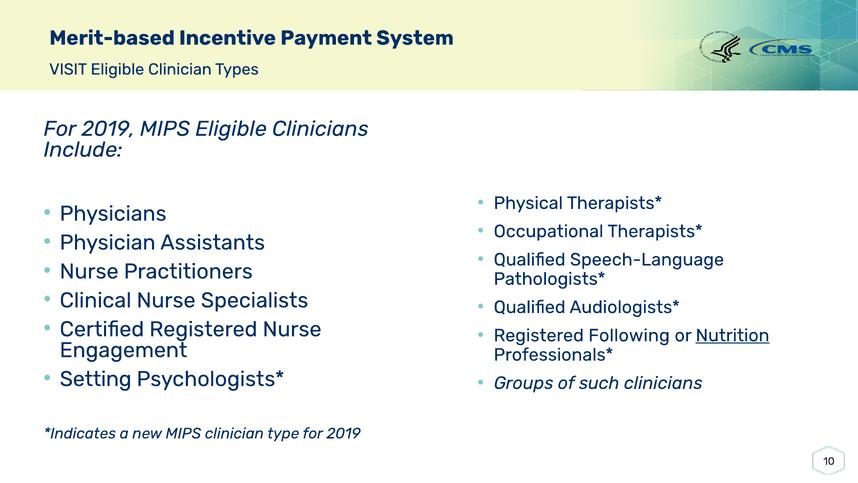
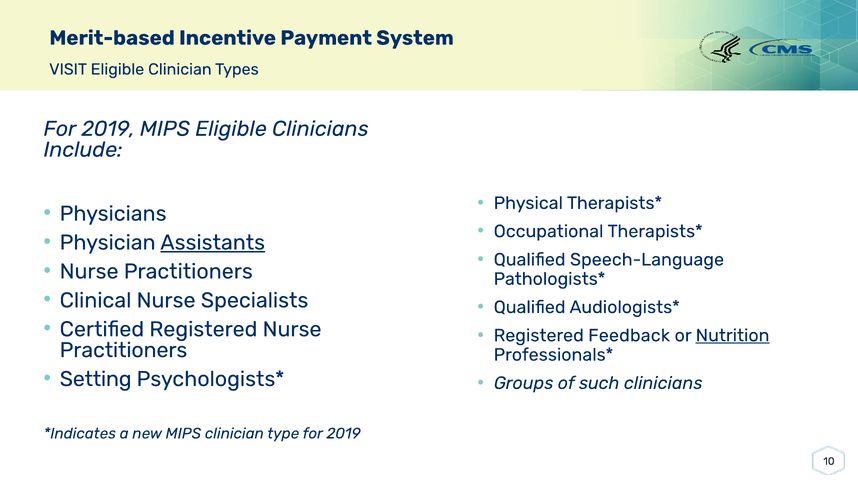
Assistants underline: none -> present
Following: Following -> Feedback
Engagement at (123, 350): Engagement -> Practitioners
